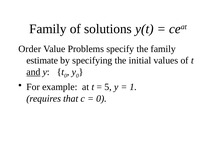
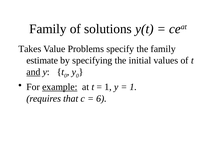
Order: Order -> Takes
example underline: none -> present
5 at (108, 87): 5 -> 1
0 at (101, 99): 0 -> 6
